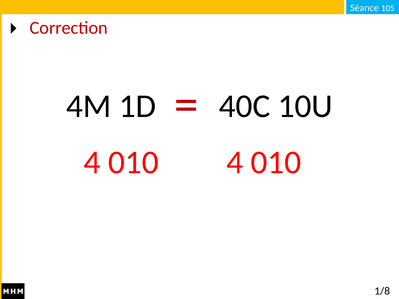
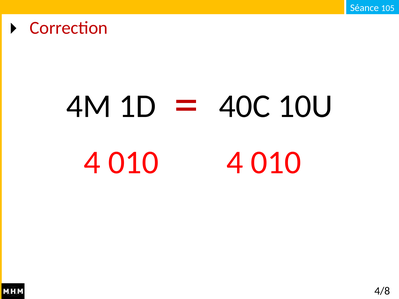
1/8: 1/8 -> 4/8
